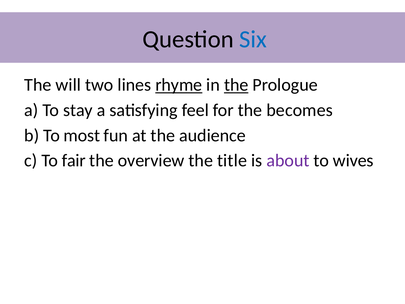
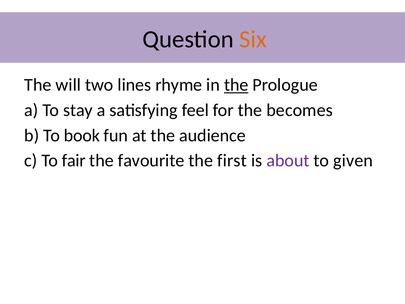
Six colour: blue -> orange
rhyme underline: present -> none
most: most -> book
overview: overview -> favourite
title: title -> first
wives: wives -> given
